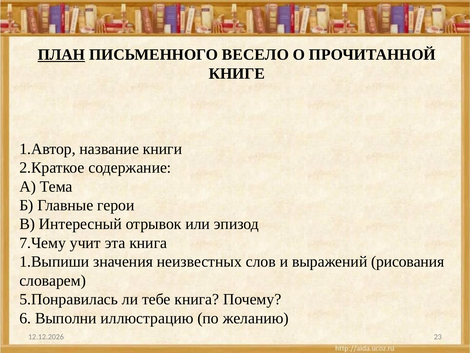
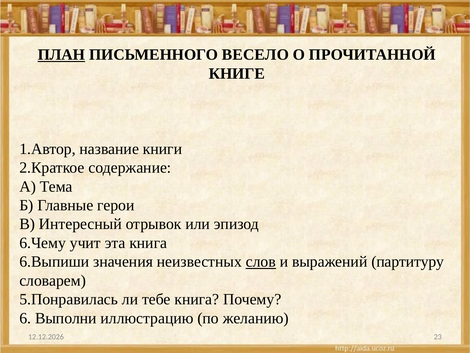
7.Чему: 7.Чему -> 6.Чему
1.Выпиши: 1.Выпиши -> 6.Выпиши
слов underline: none -> present
рисования: рисования -> партитуру
